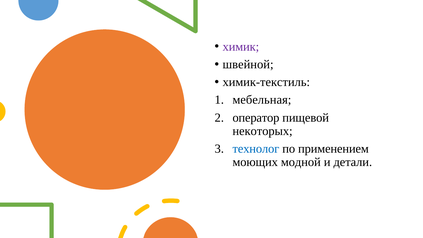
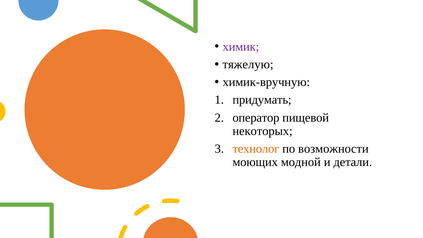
швейной: швейной -> тяжелую
химик-текстиль: химик-текстиль -> химик-вручную
мебельная: мебельная -> придумать
технолог colour: blue -> orange
применением: применением -> возможности
